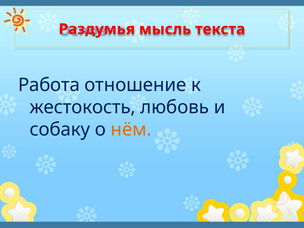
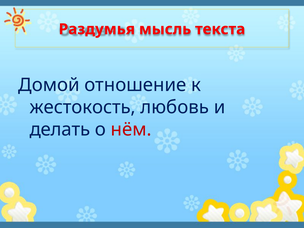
Работа: Работа -> Домой
собаку: собаку -> делать
нём colour: orange -> red
